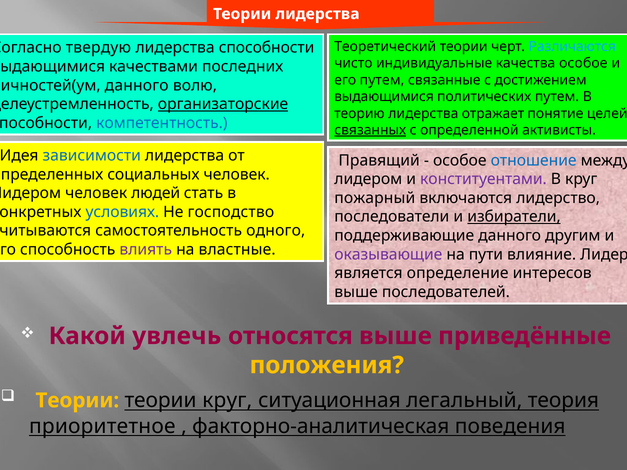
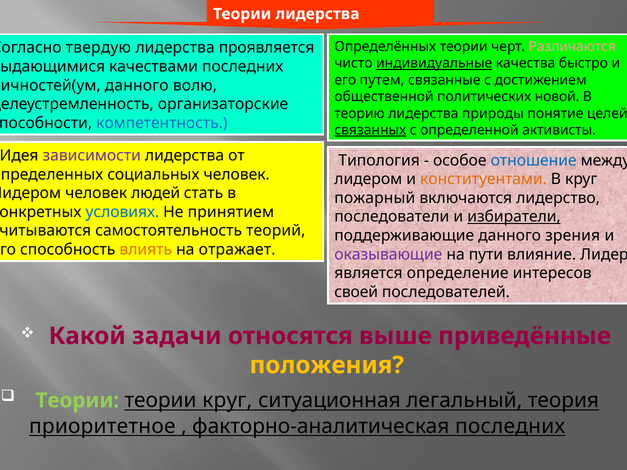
Теоретический: Теоретический -> Определённых
Различаются colour: light blue -> pink
лидерства способности: способности -> проявляется
индивидуальные underline: none -> present
качества особое: особое -> быстро
выдающимися at (384, 97): выдающимися -> общественной
политических путем: путем -> новой
организаторские underline: present -> none
отражает: отражает -> природы
зависимости colour: blue -> purple
Правящий: Правящий -> Типология
конституентами colour: purple -> orange
господство: господство -> принятием
одного: одного -> теорий
другим: другим -> зрения
влиять colour: purple -> orange
властные: властные -> отражает
выше at (356, 292): выше -> своей
увлечь: увлечь -> задачи
Теории at (77, 401) colour: yellow -> light green
факторно-аналитическая поведения: поведения -> последних
